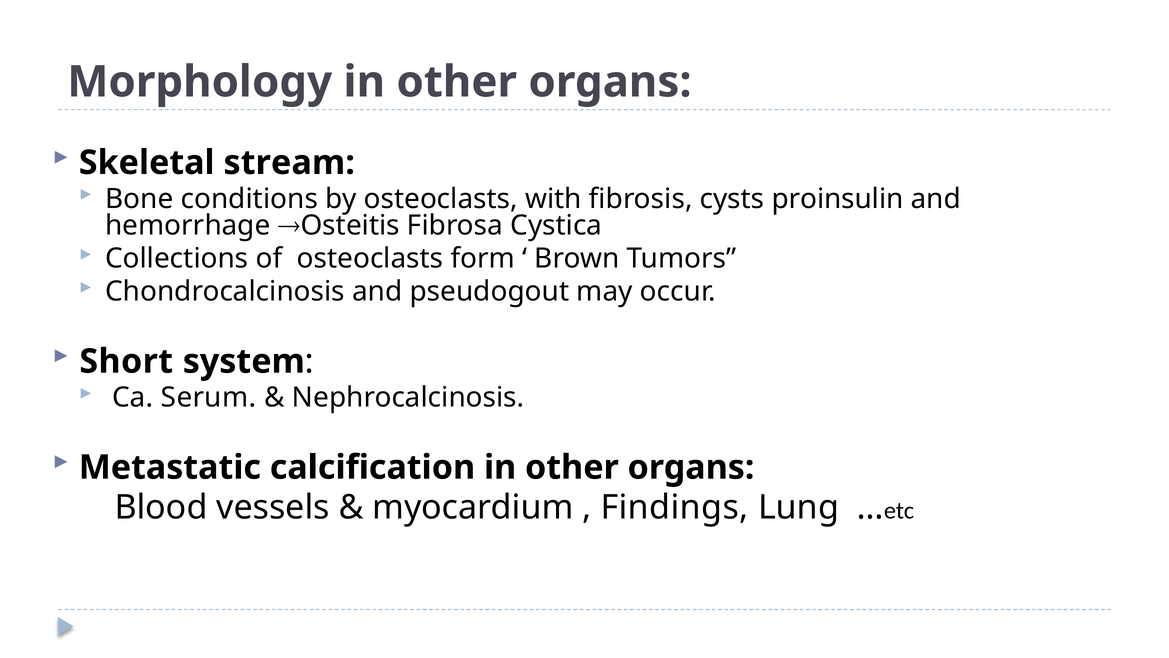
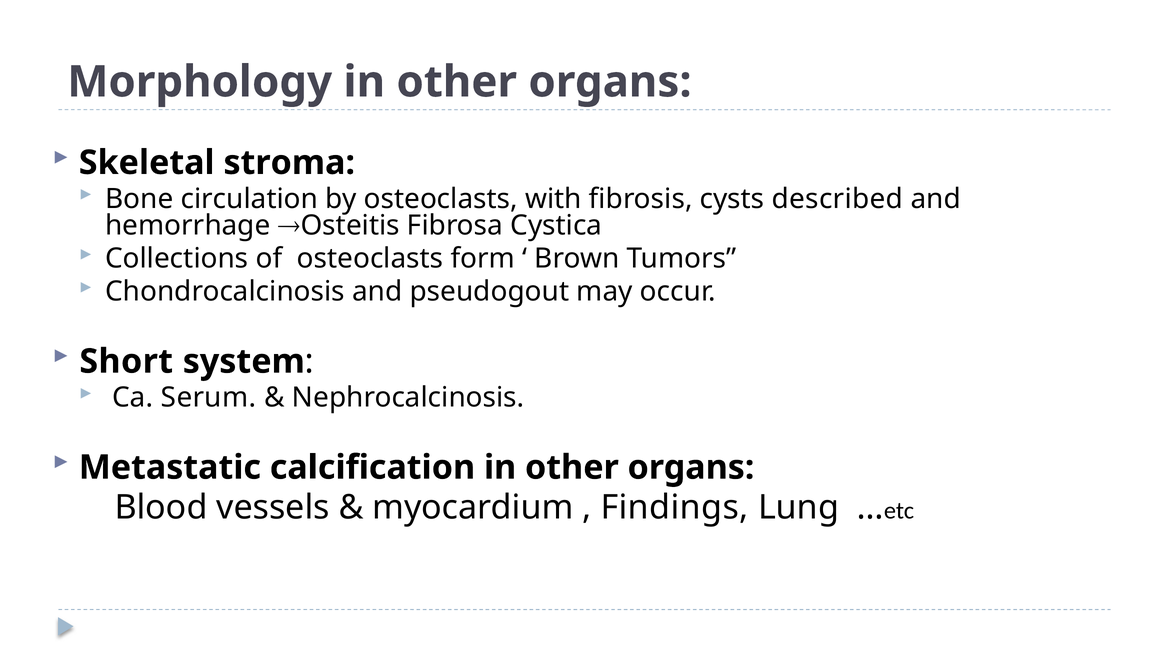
stream: stream -> stroma
conditions: conditions -> circulation
proinsulin: proinsulin -> described
